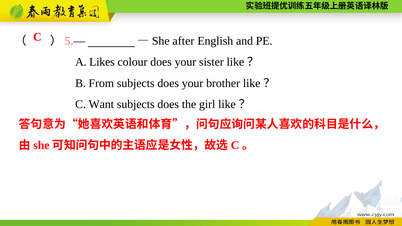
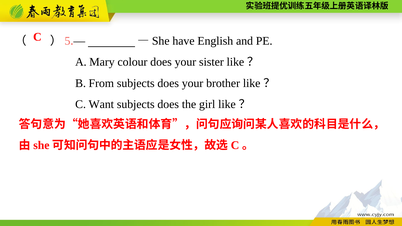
after: after -> have
Likes: Likes -> Mary
